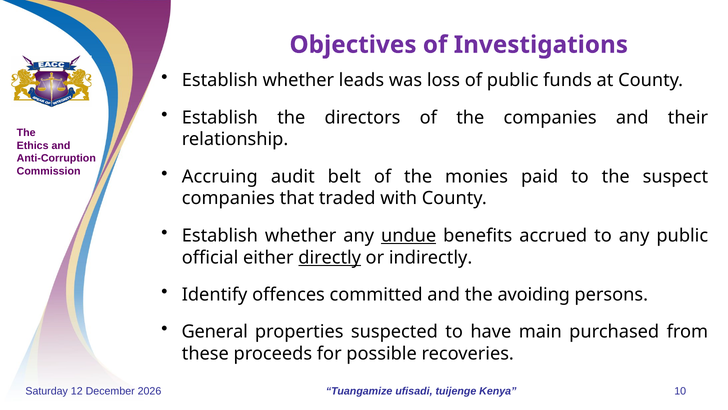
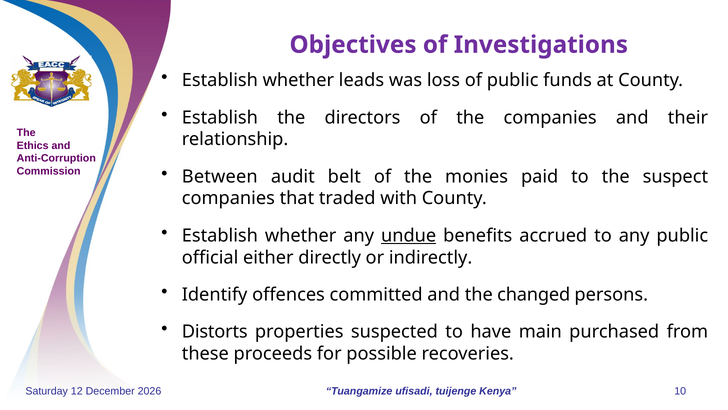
Accruing: Accruing -> Between
directly underline: present -> none
avoiding: avoiding -> changed
General: General -> Distorts
